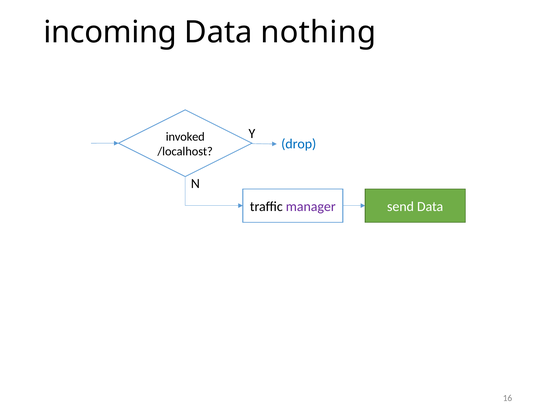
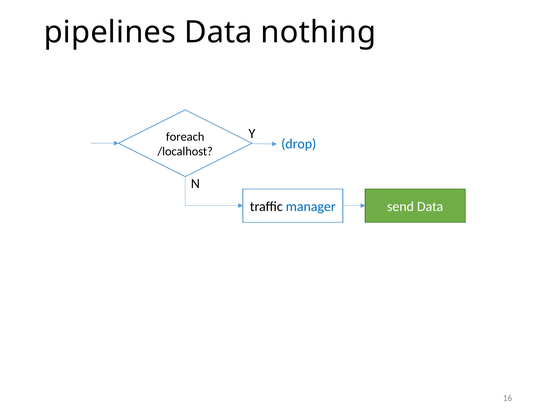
incoming: incoming -> pipelines
invoked: invoked -> foreach
manager colour: purple -> blue
